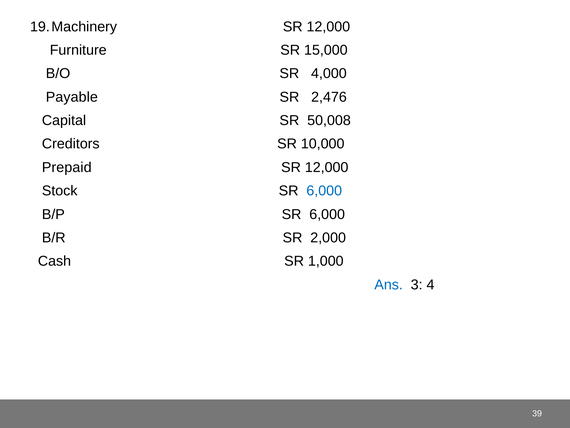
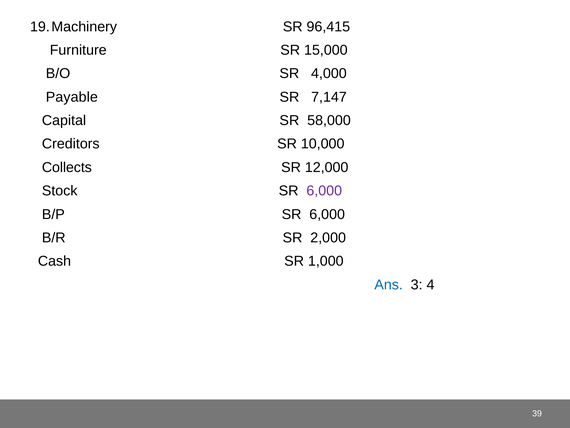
12,000 at (328, 27): 12,000 -> 96,415
2,476: 2,476 -> 7,147
50,008: 50,008 -> 58,000
Prepaid: Prepaid -> Collects
6,000 at (324, 191) colour: blue -> purple
